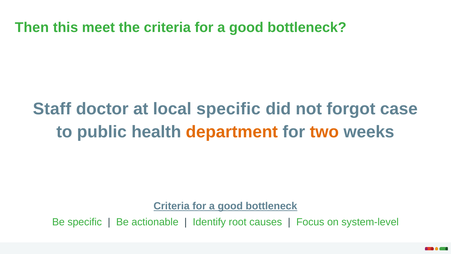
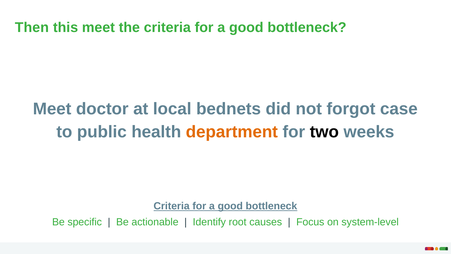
Staff at (52, 109): Staff -> Meet
local specific: specific -> bednets
two colour: orange -> black
